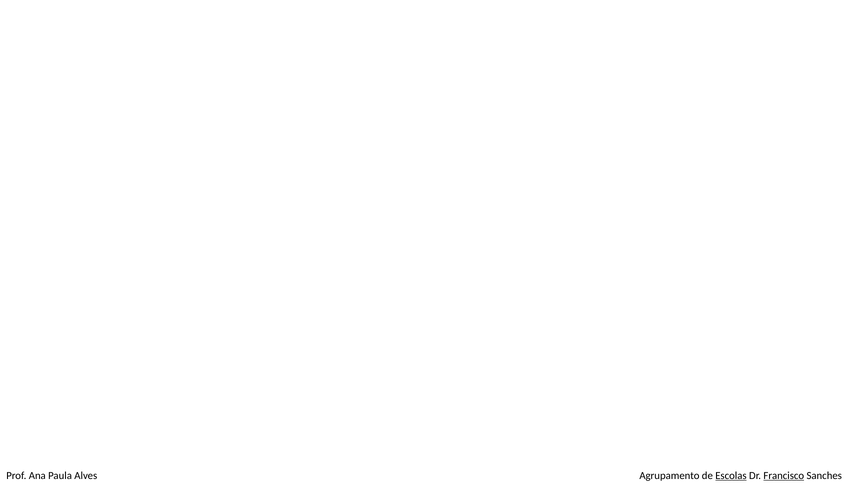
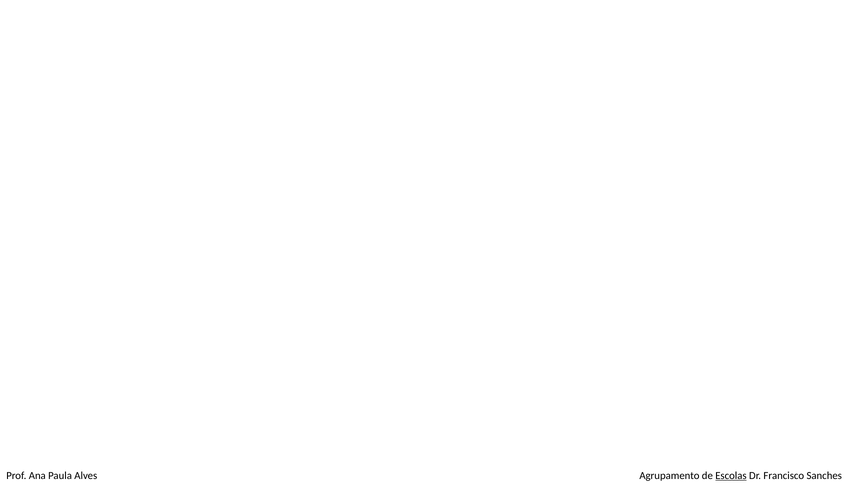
Francisco underline: present -> none
